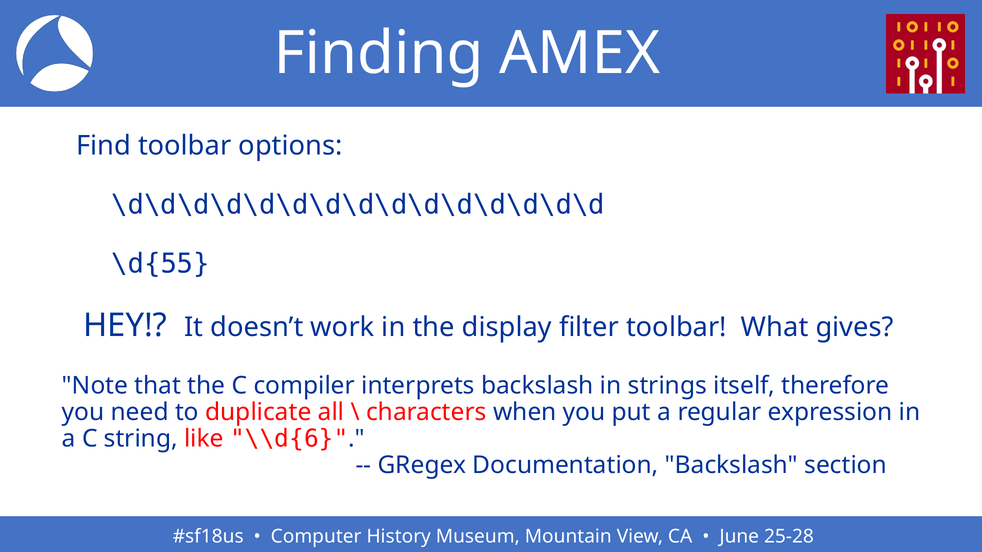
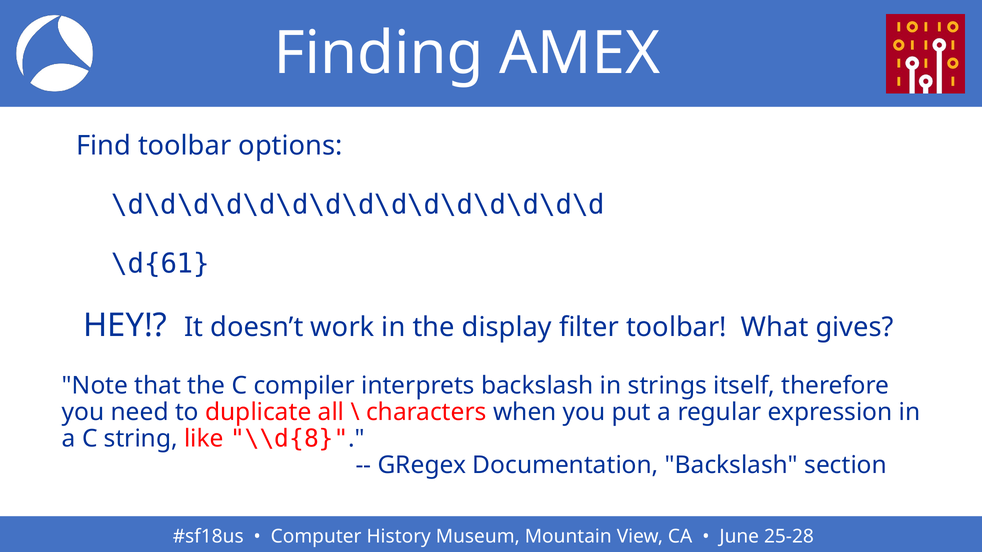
\d{55: \d{55 -> \d{61
\\d{6: \\d{6 -> \\d{8
